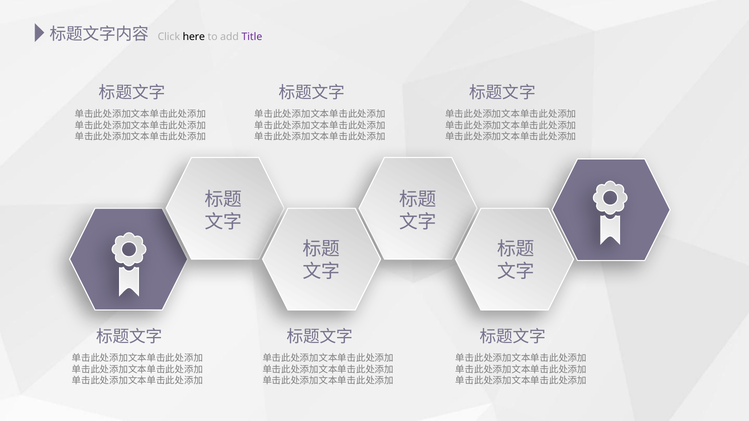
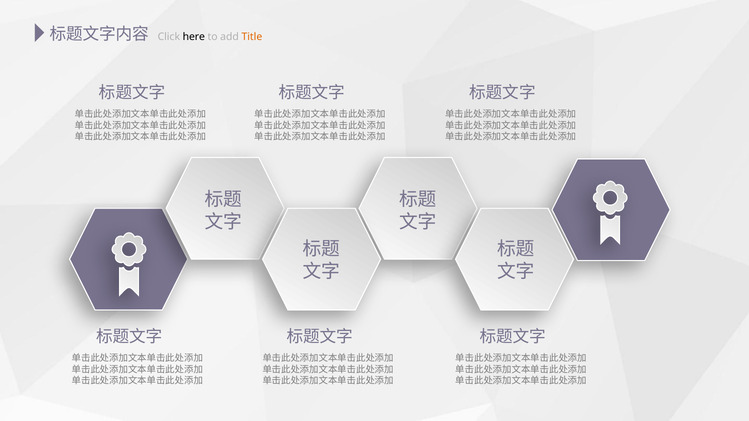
Title colour: purple -> orange
